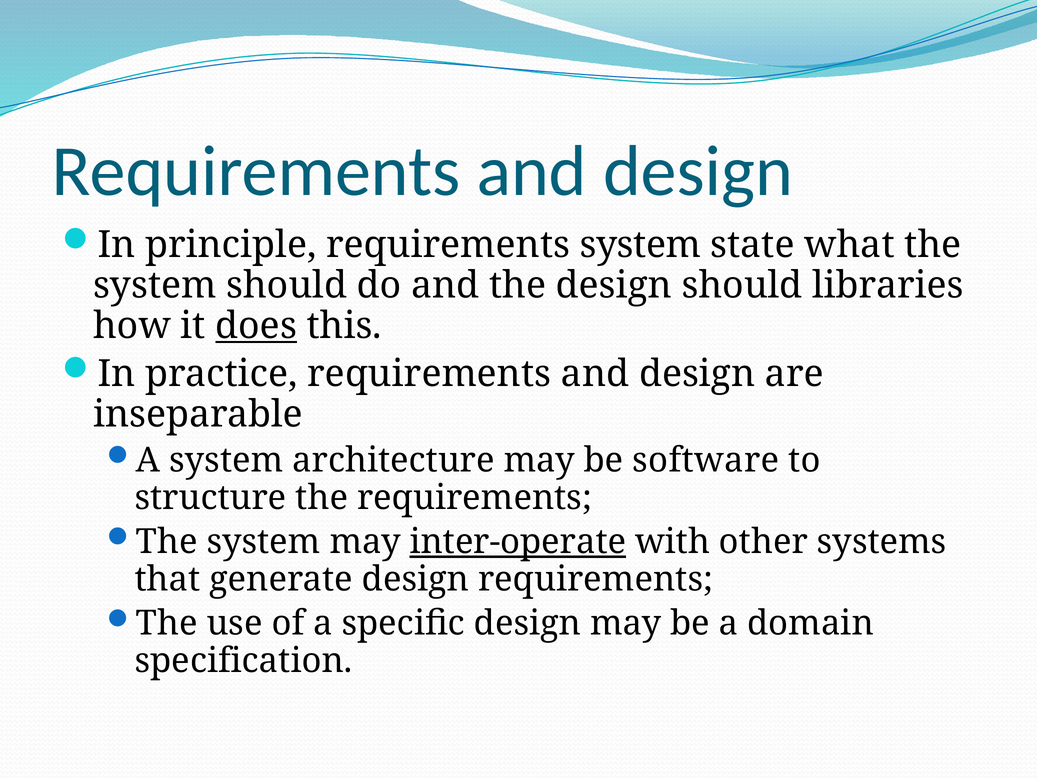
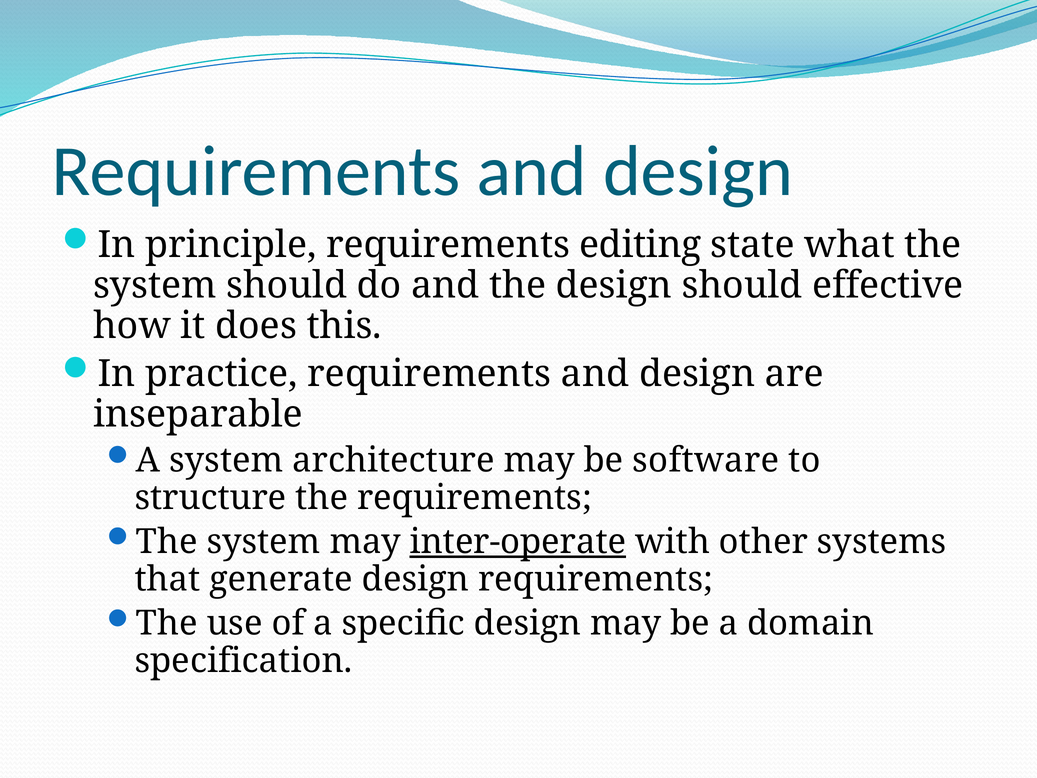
requirements system: system -> editing
libraries: libraries -> effective
does underline: present -> none
